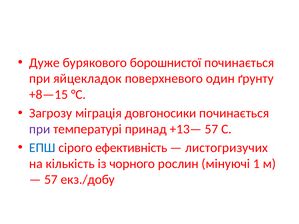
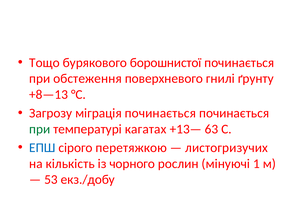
Дуже: Дуже -> Тощо
яйцекладок: яйцекладок -> обстеження
один: один -> гнилі
+8—15: +8—15 -> +8—13
міграція довгоносики: довгоносики -> починається
при at (40, 129) colour: purple -> green
принад: принад -> кагатах
+13— 57: 57 -> 63
ефективність: ефективність -> перетяжкою
57 at (51, 180): 57 -> 53
